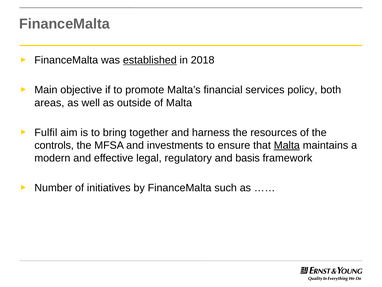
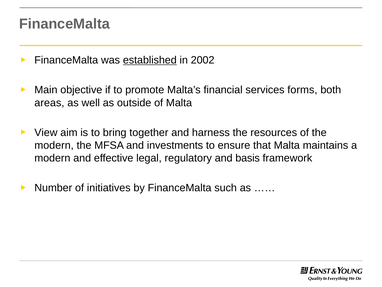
2018: 2018 -> 2002
policy: policy -> forms
Fulfil: Fulfil -> View
controls at (54, 145): controls -> modern
Malta at (287, 145) underline: present -> none
